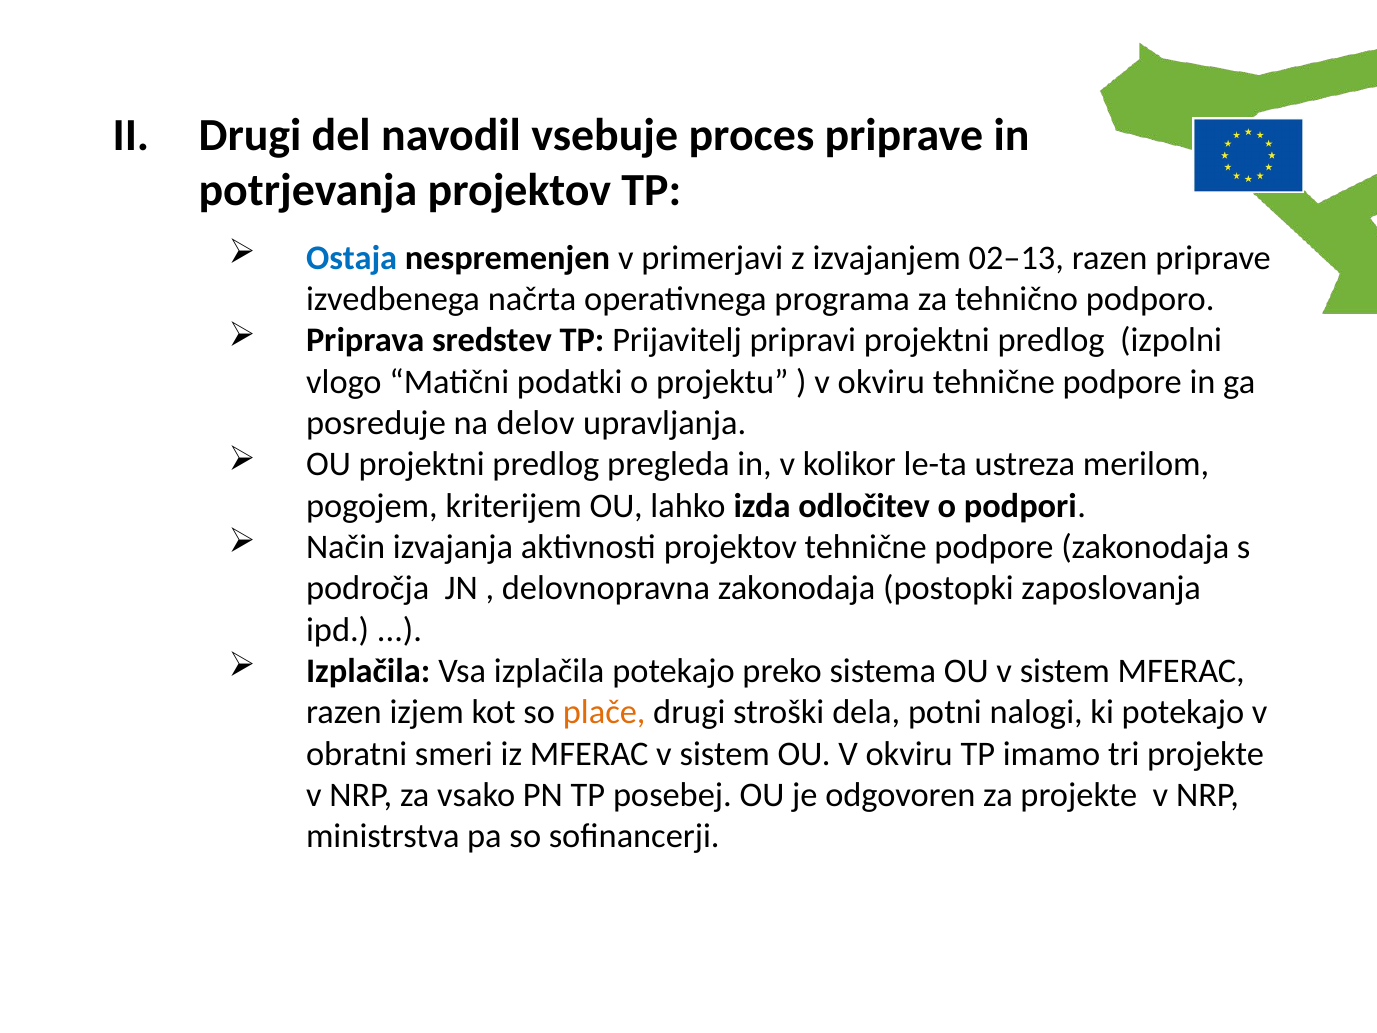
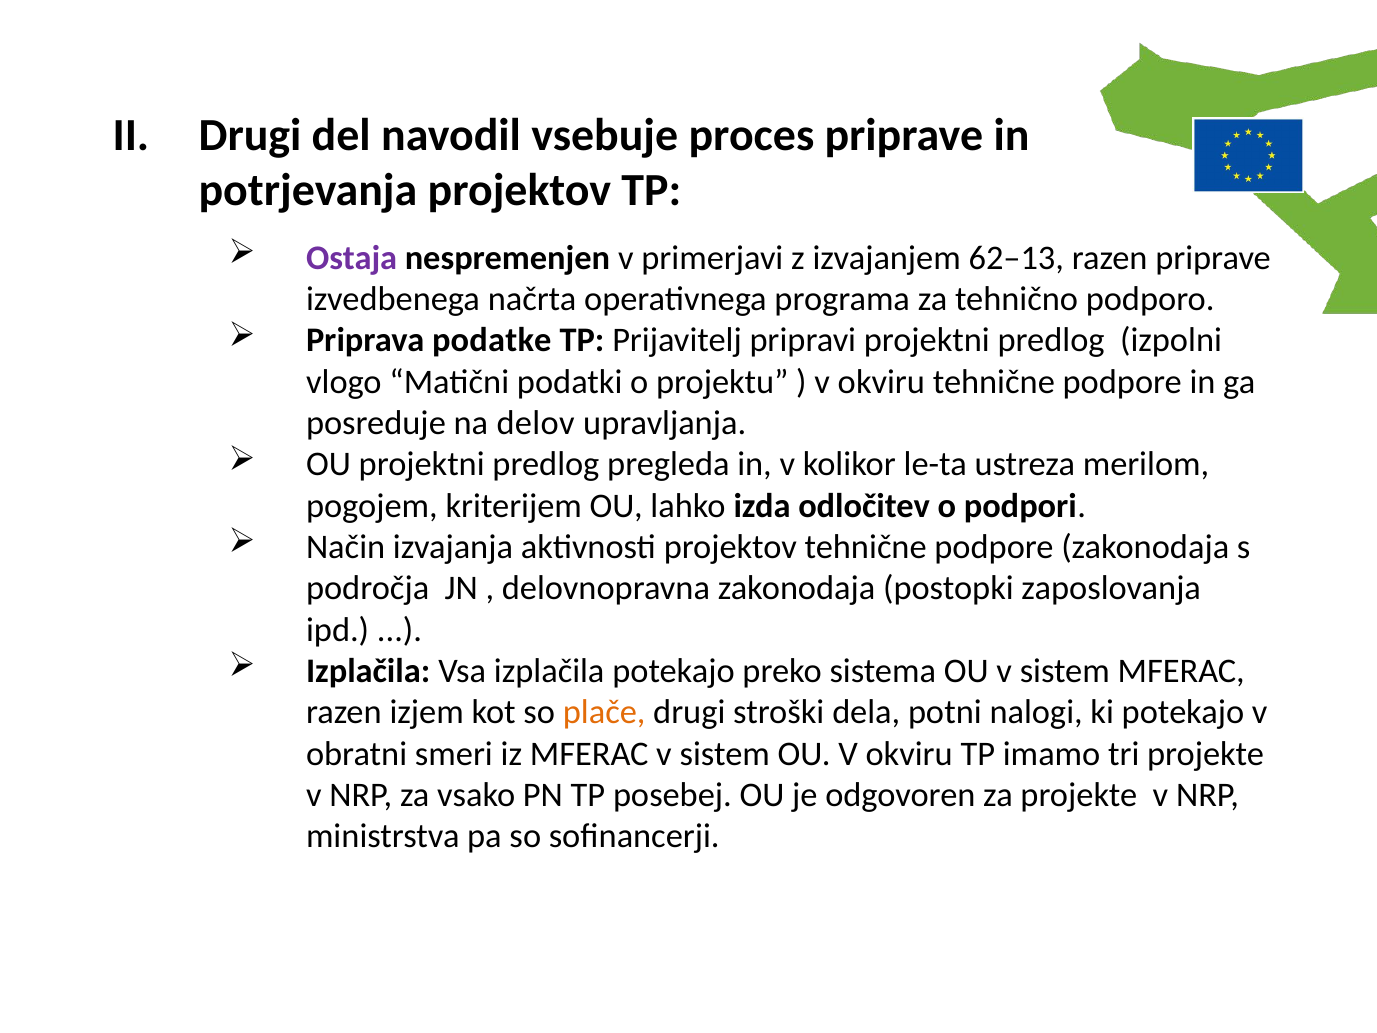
Ostaja colour: blue -> purple
02–13: 02–13 -> 62–13
sredstev: sredstev -> podatke
